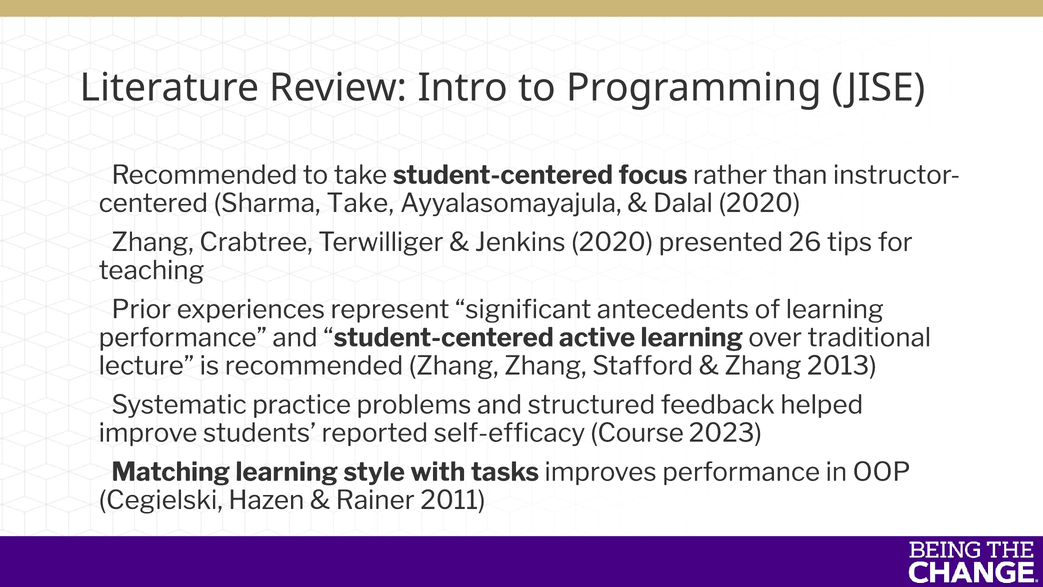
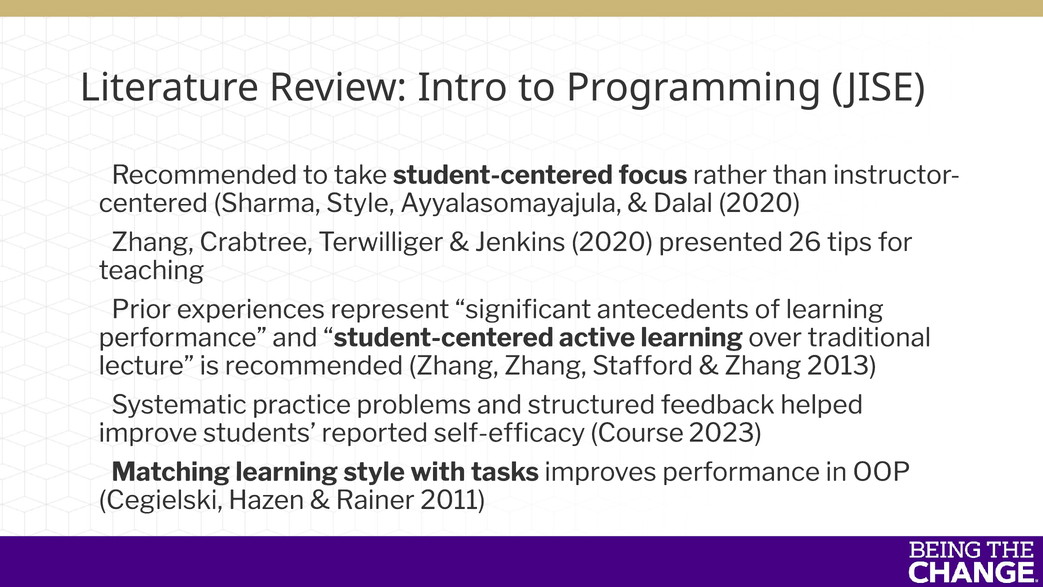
Sharma Take: Take -> Style
